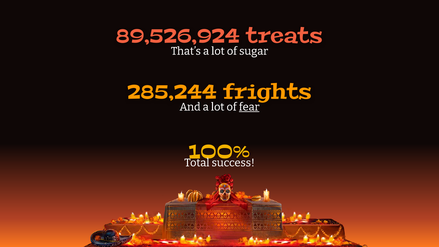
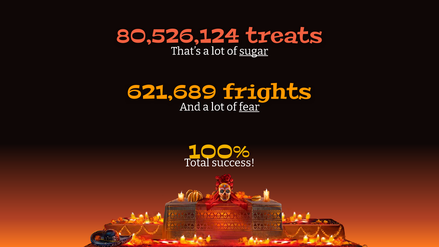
89,526,924: 89,526,924 -> 80,526,124
sugar underline: none -> present
285,244: 285,244 -> 621,689
